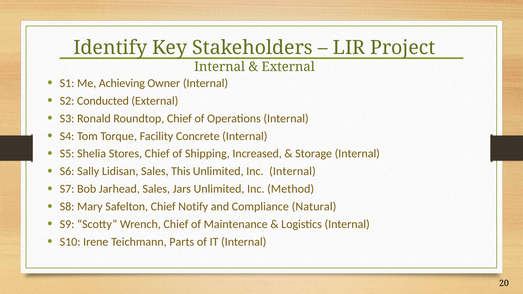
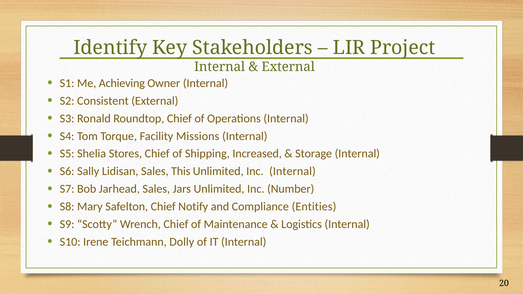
Conducted: Conducted -> Consistent
Concrete: Concrete -> Missions
Method: Method -> Number
Natural: Natural -> Entities
Parts: Parts -> Dolly
